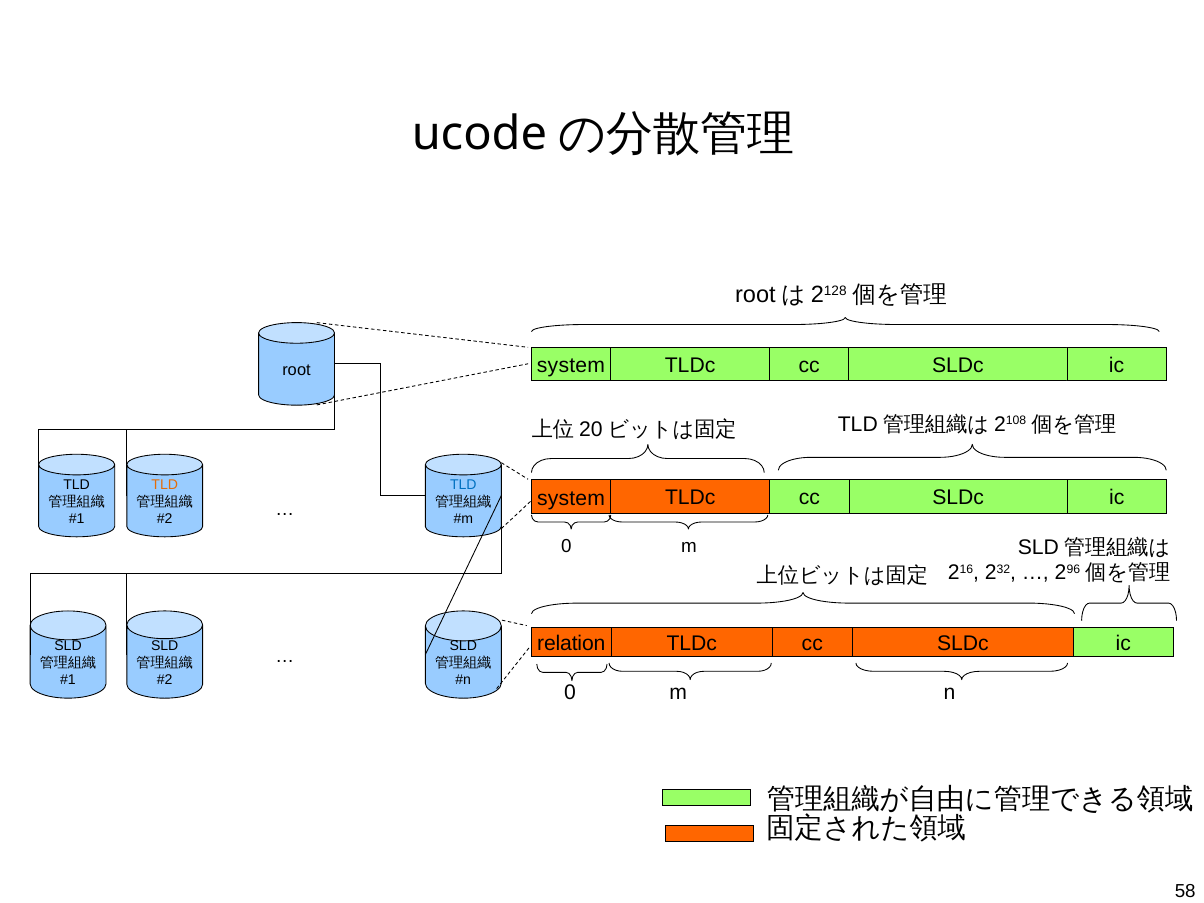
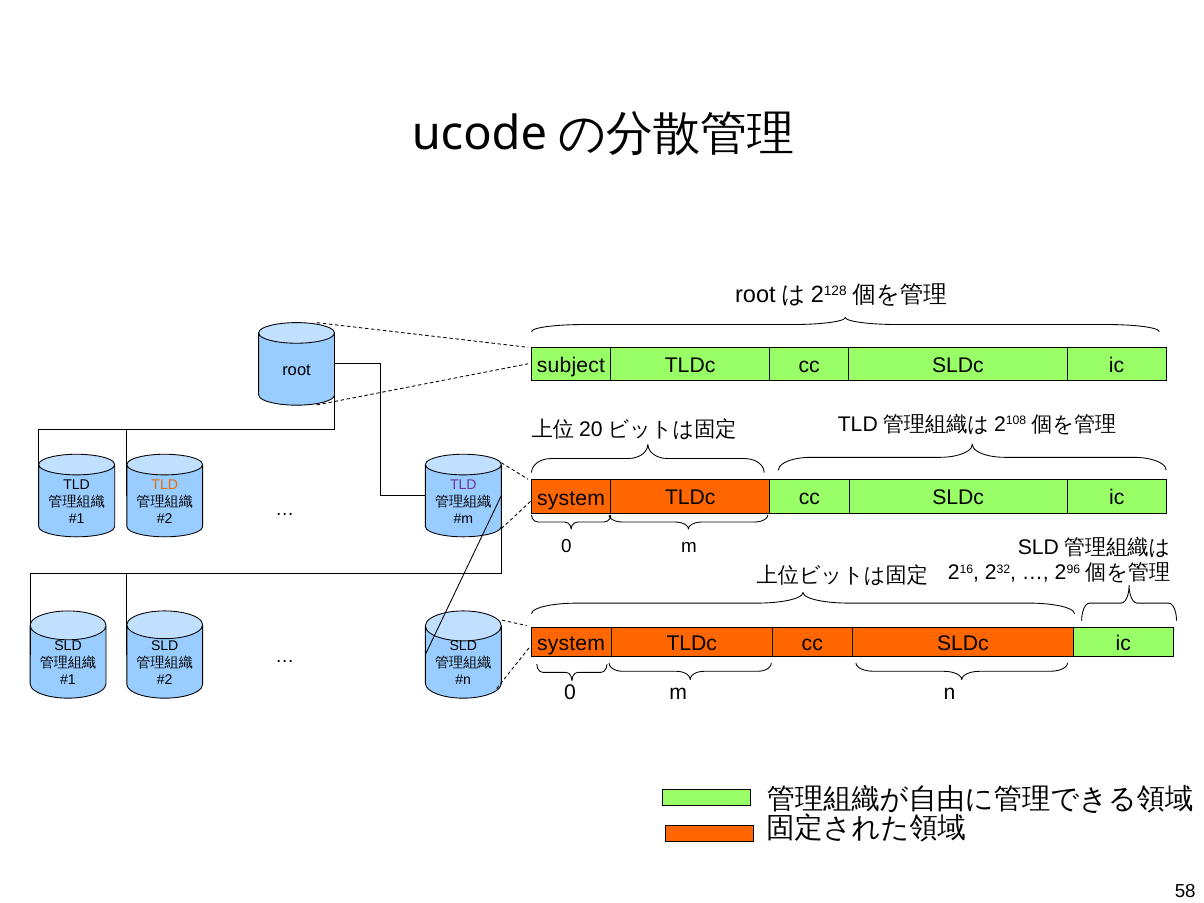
system at (571, 366): system -> subject
TLD at (463, 485) colour: blue -> purple
relation at (571, 643): relation -> system
